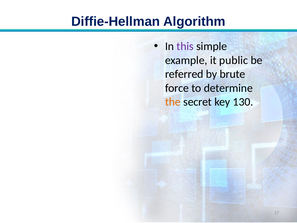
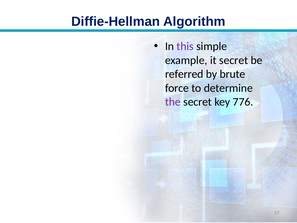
it public: public -> secret
the colour: orange -> purple
130: 130 -> 776
